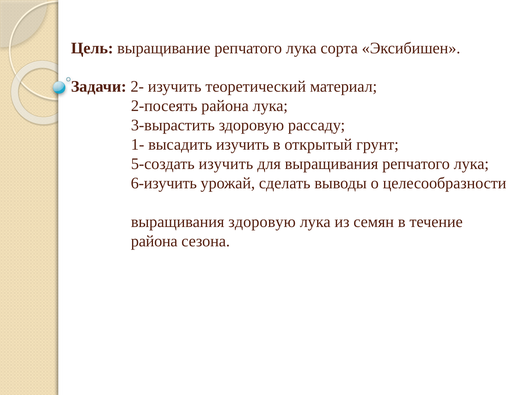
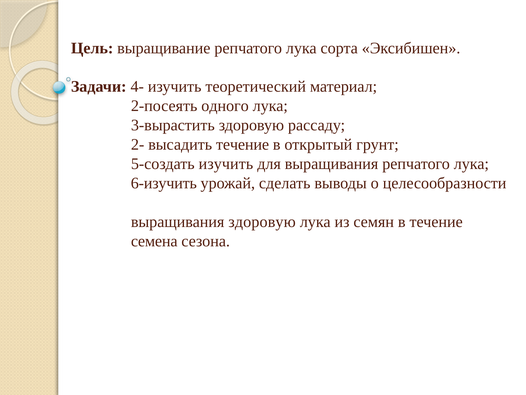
2-: 2- -> 4-
2-посеять района: района -> одного
1-: 1- -> 2-
высадить изучить: изучить -> течение
района at (154, 241): района -> семена
